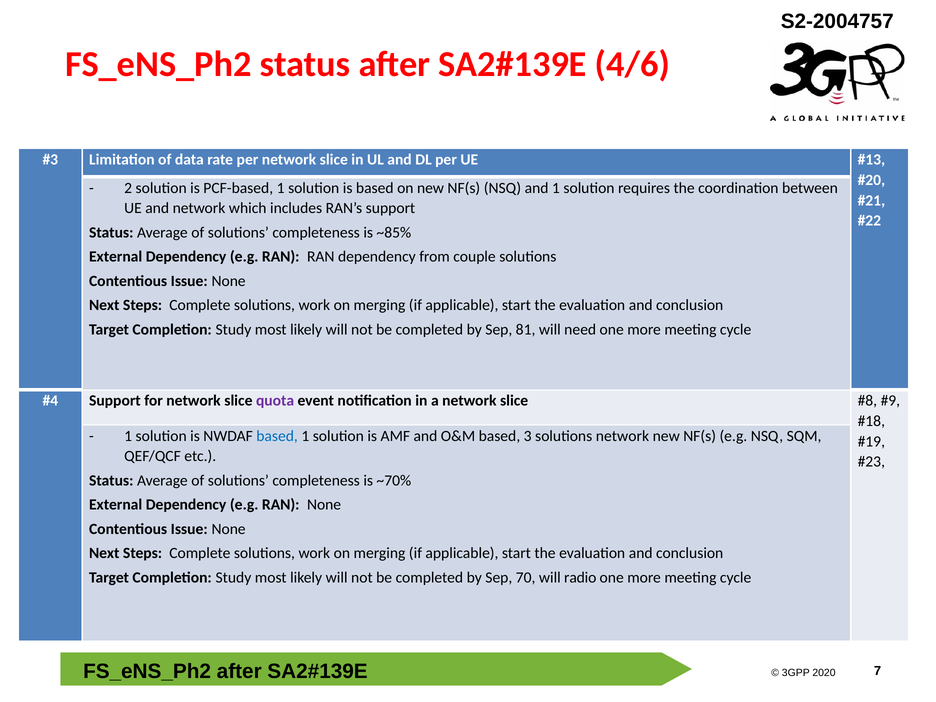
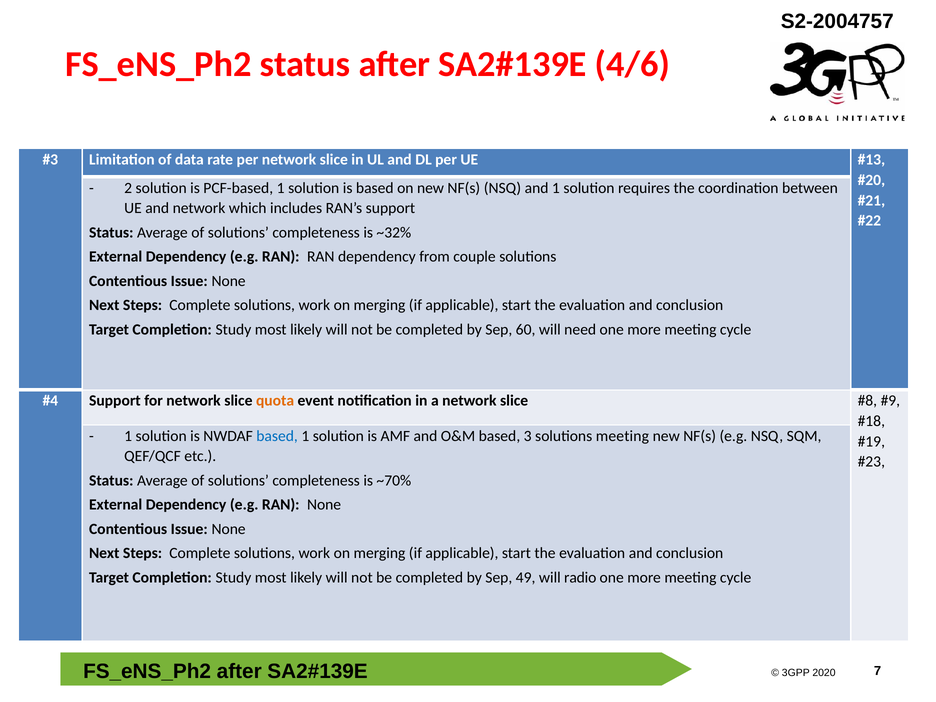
~85%: ~85% -> ~32%
81: 81 -> 60
quota colour: purple -> orange
solutions network: network -> meeting
70: 70 -> 49
